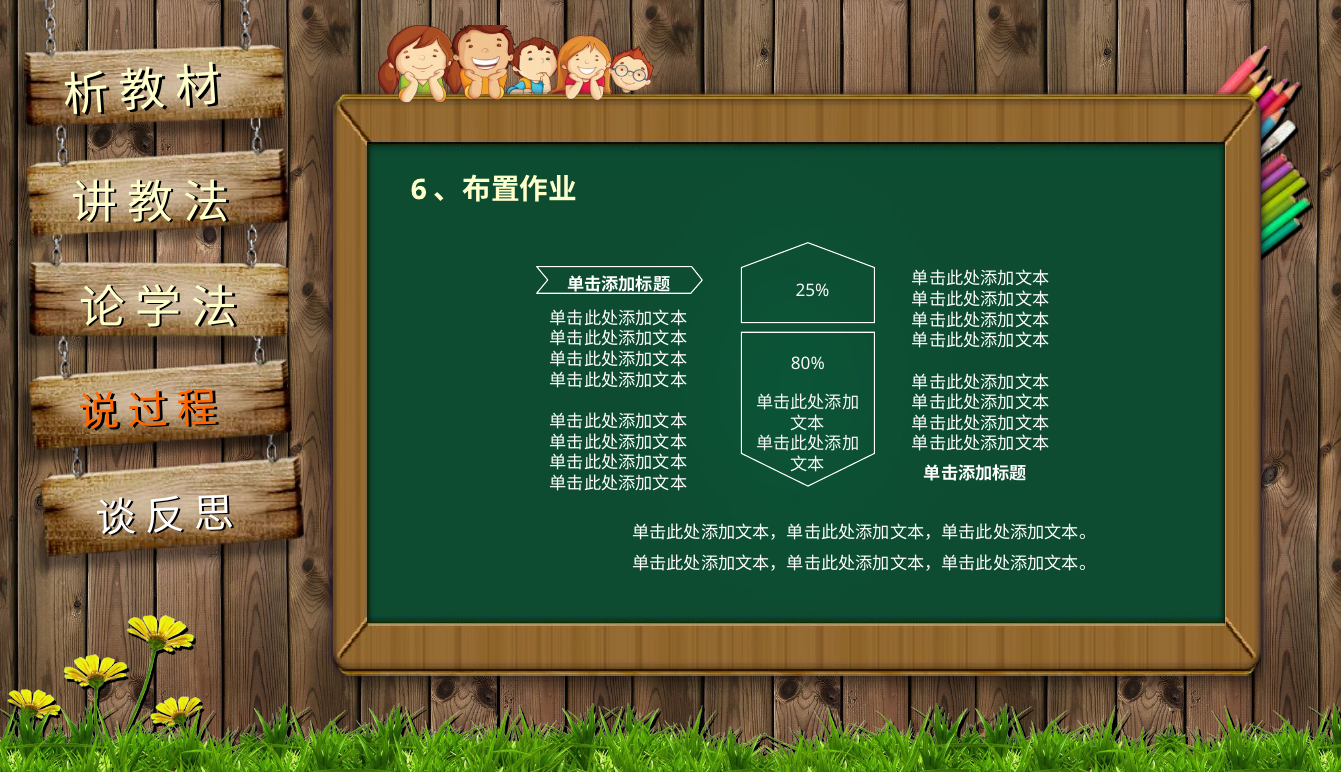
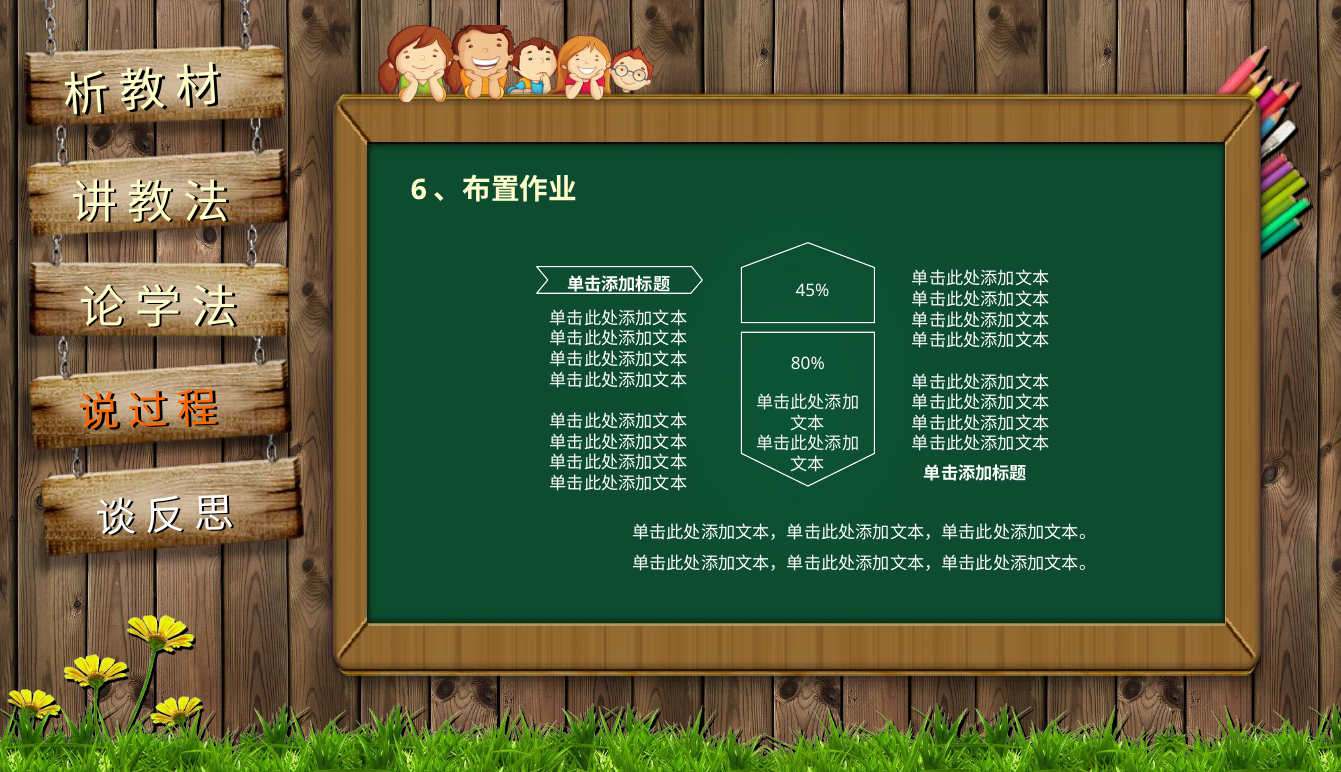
25%: 25% -> 45%
